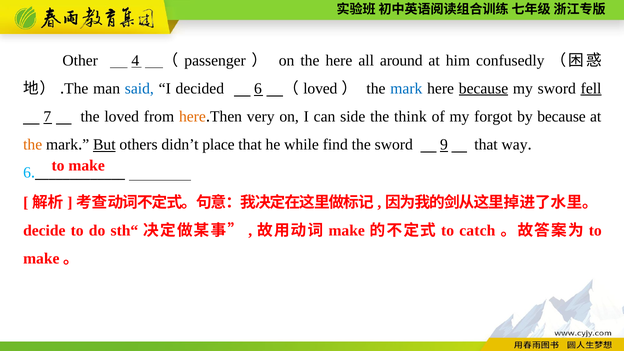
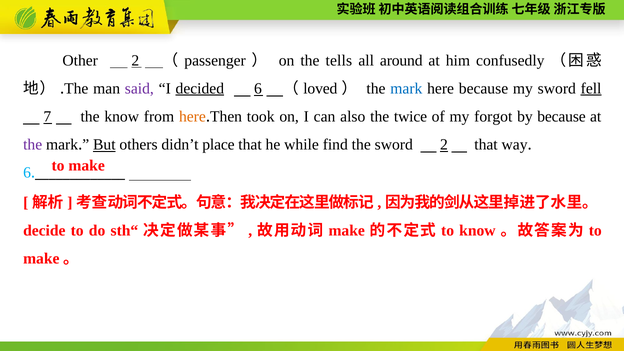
Other 4: 4 -> 2
the here: here -> tells
said colour: blue -> purple
decided underline: none -> present
because at (483, 88) underline: present -> none
the loved: loved -> know
very: very -> took
side: side -> also
think: think -> twice
the at (33, 145) colour: orange -> purple
sword 9: 9 -> 2
to catch: catch -> know
